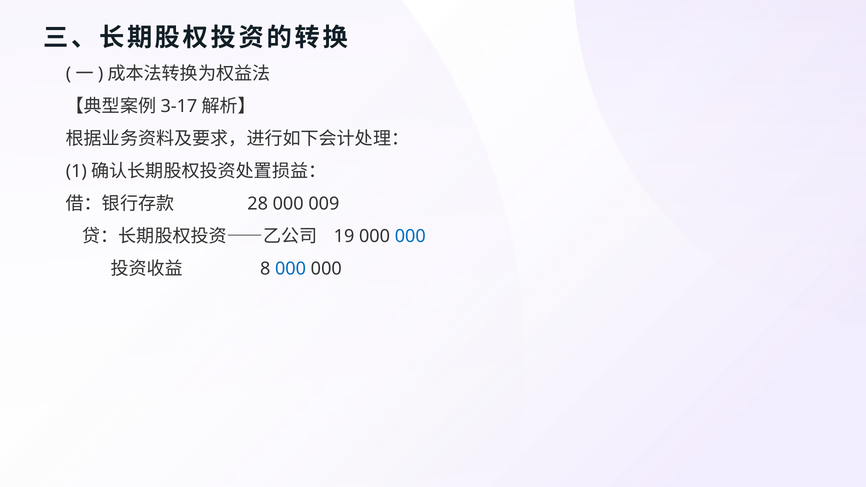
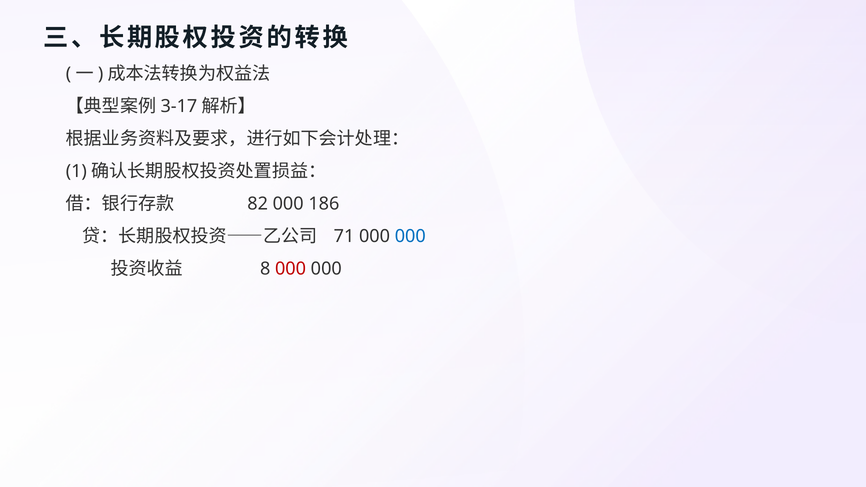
28: 28 -> 82
009: 009 -> 186
19: 19 -> 71
000 at (291, 269) colour: blue -> red
